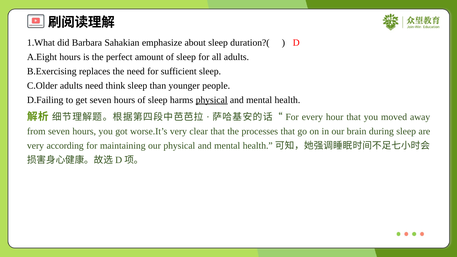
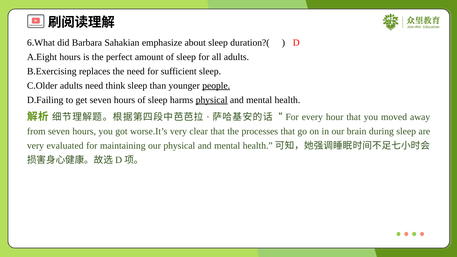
1.What: 1.What -> 6.What
people underline: none -> present
according: according -> evaluated
